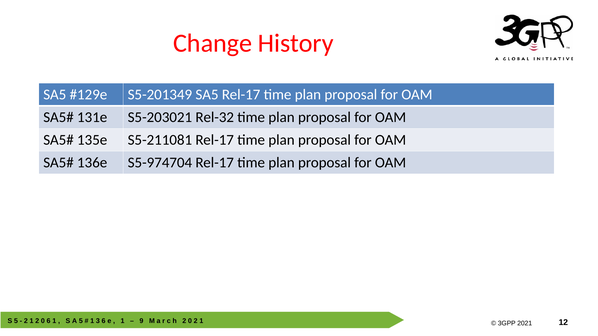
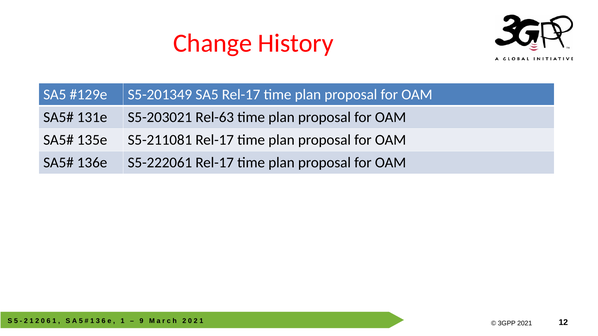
Rel-32: Rel-32 -> Rel-63
S5-974704: S5-974704 -> S5-222061
